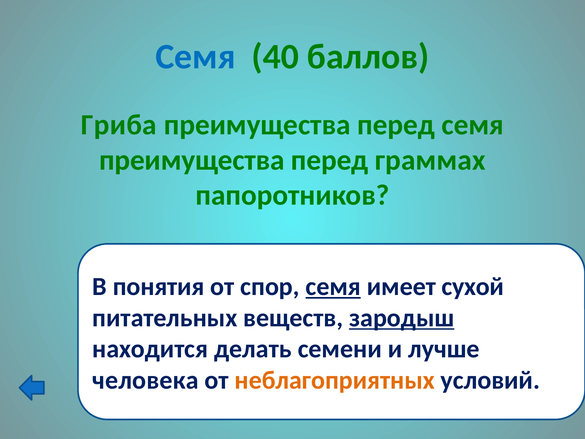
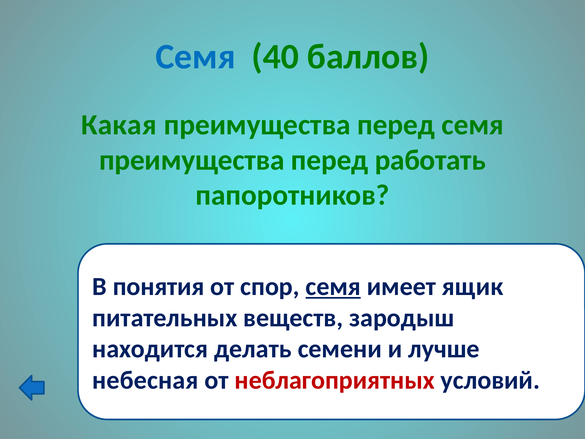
Гриба: Гриба -> Какая
граммах: граммах -> работать
сухой: сухой -> ящик
зародыш underline: present -> none
человека: человека -> небесная
неблагоприятных colour: orange -> red
